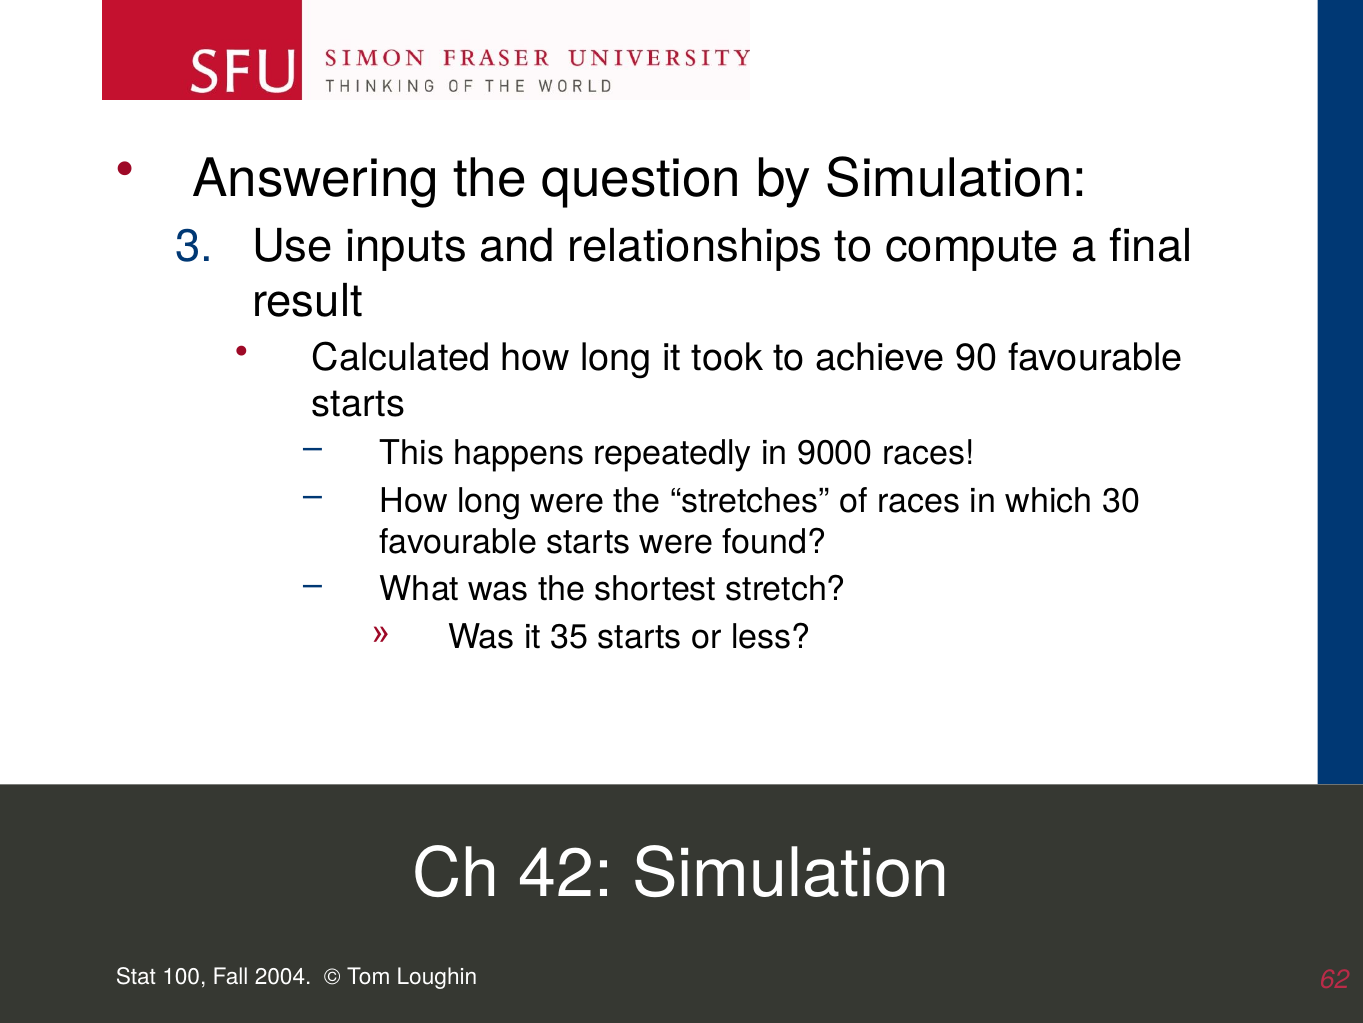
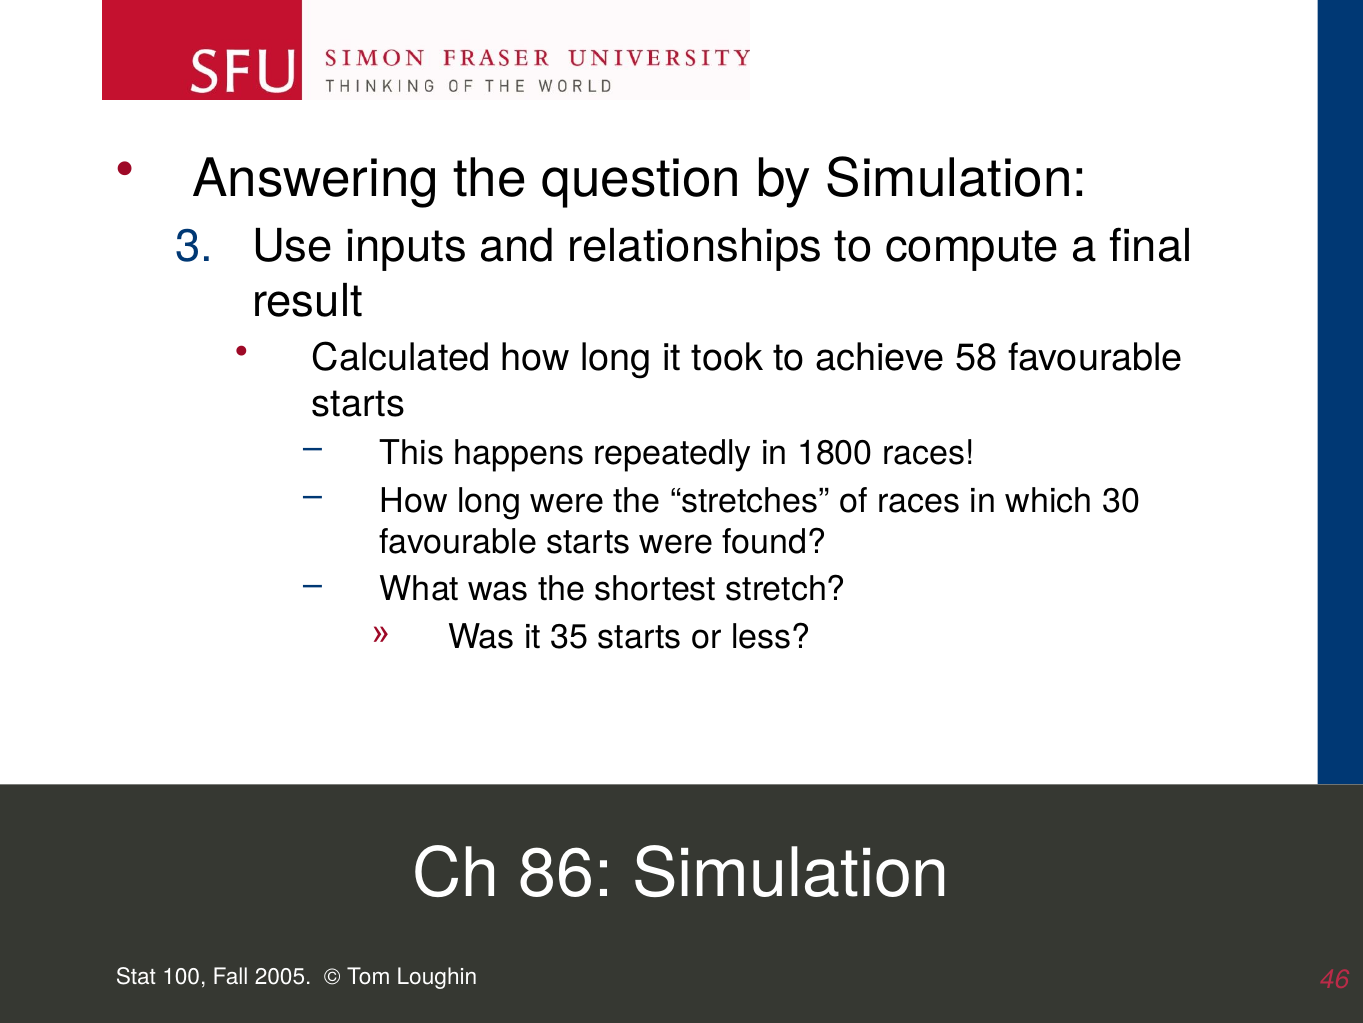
90: 90 -> 58
9000: 9000 -> 1800
42: 42 -> 86
2004: 2004 -> 2005
62: 62 -> 46
